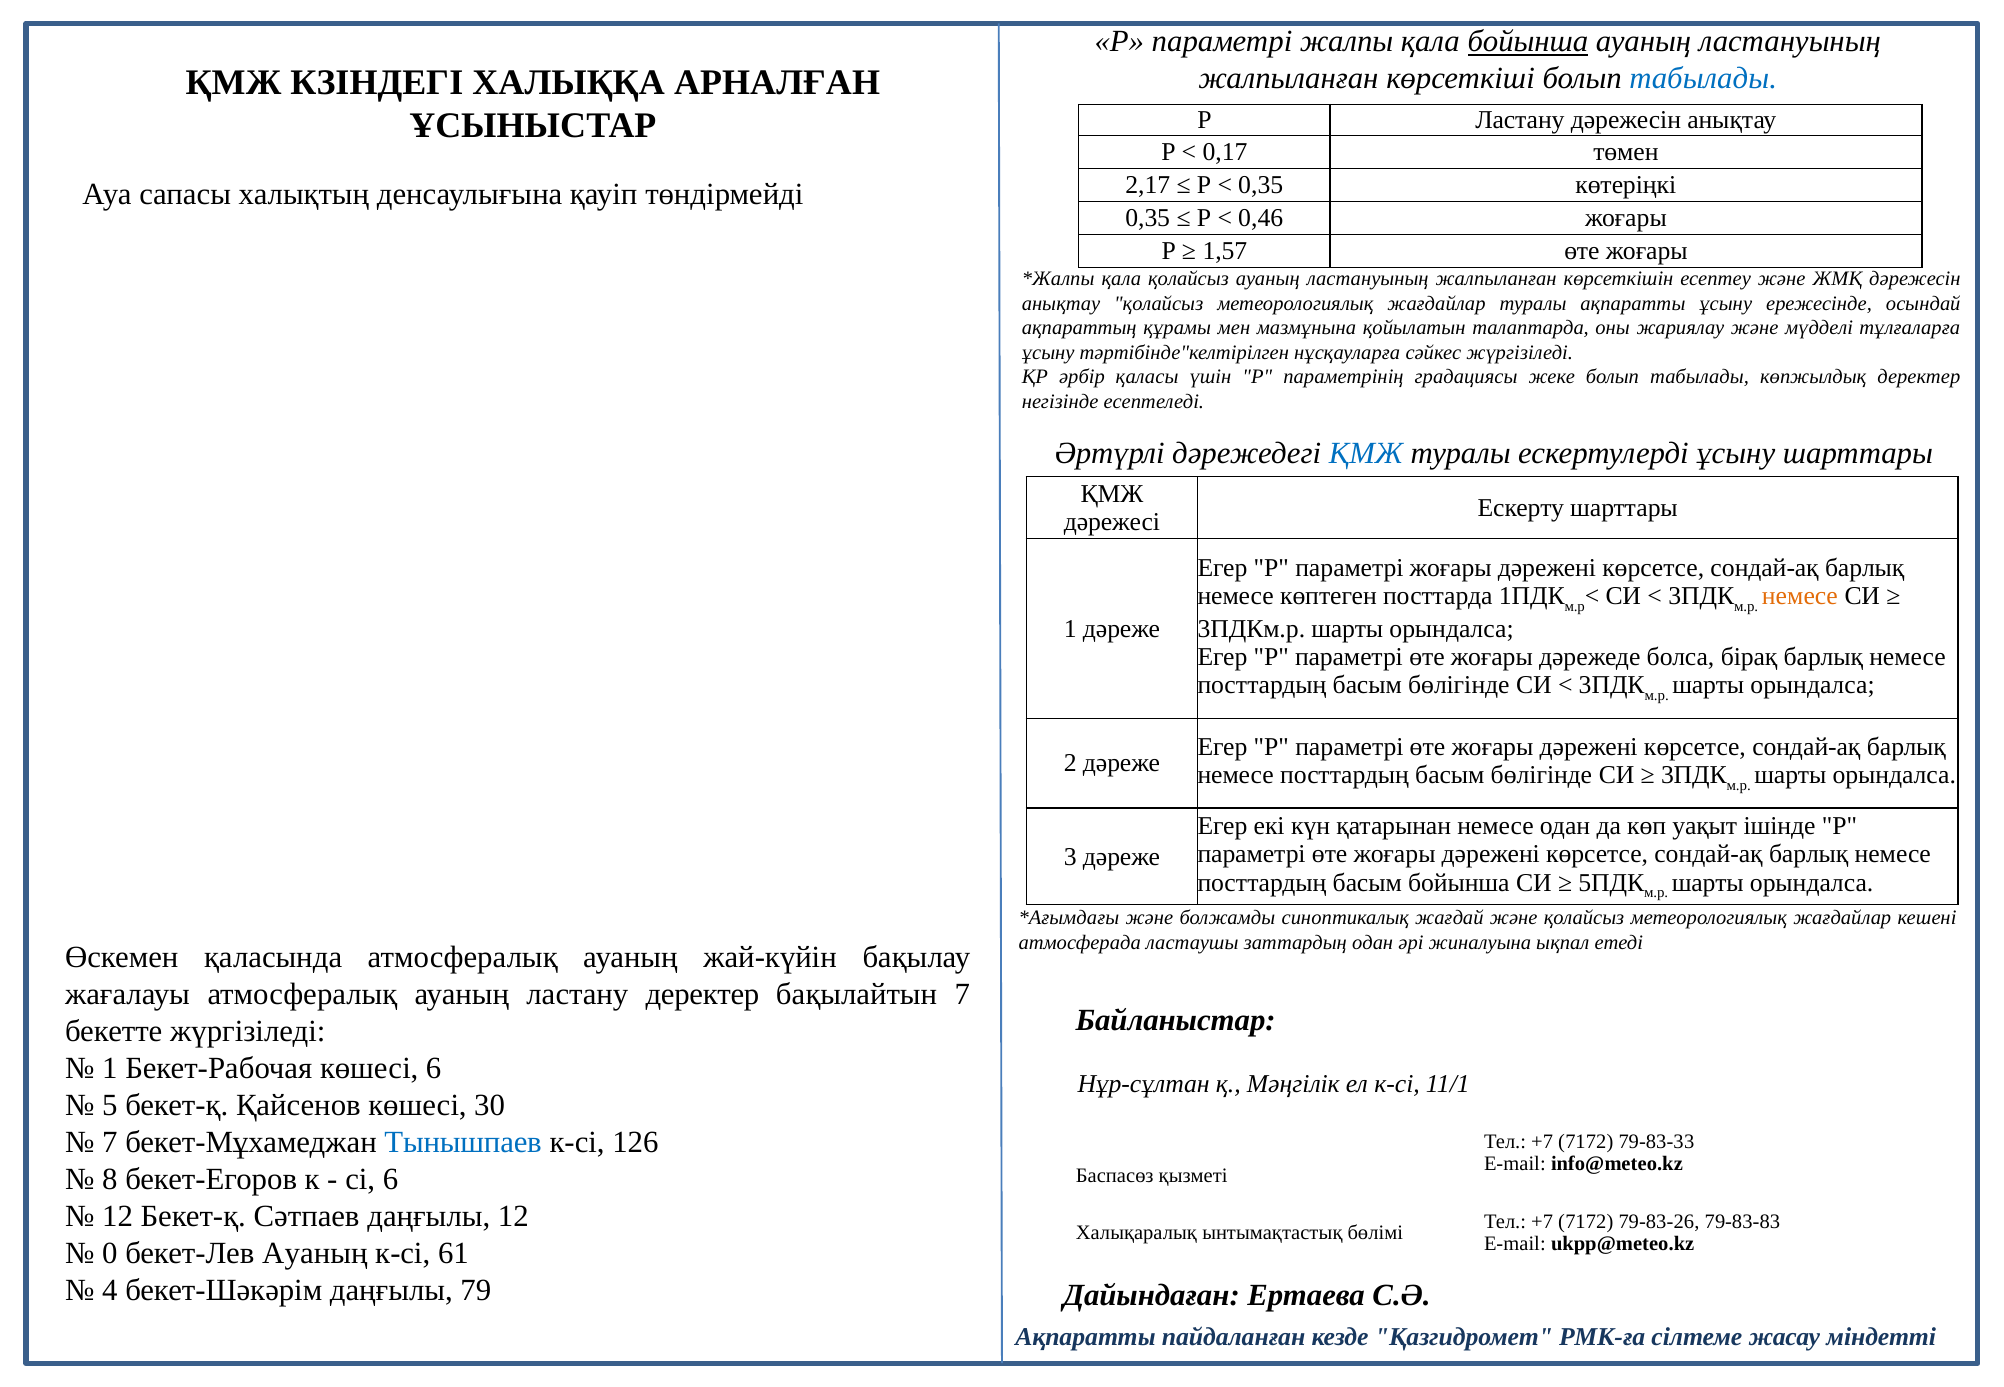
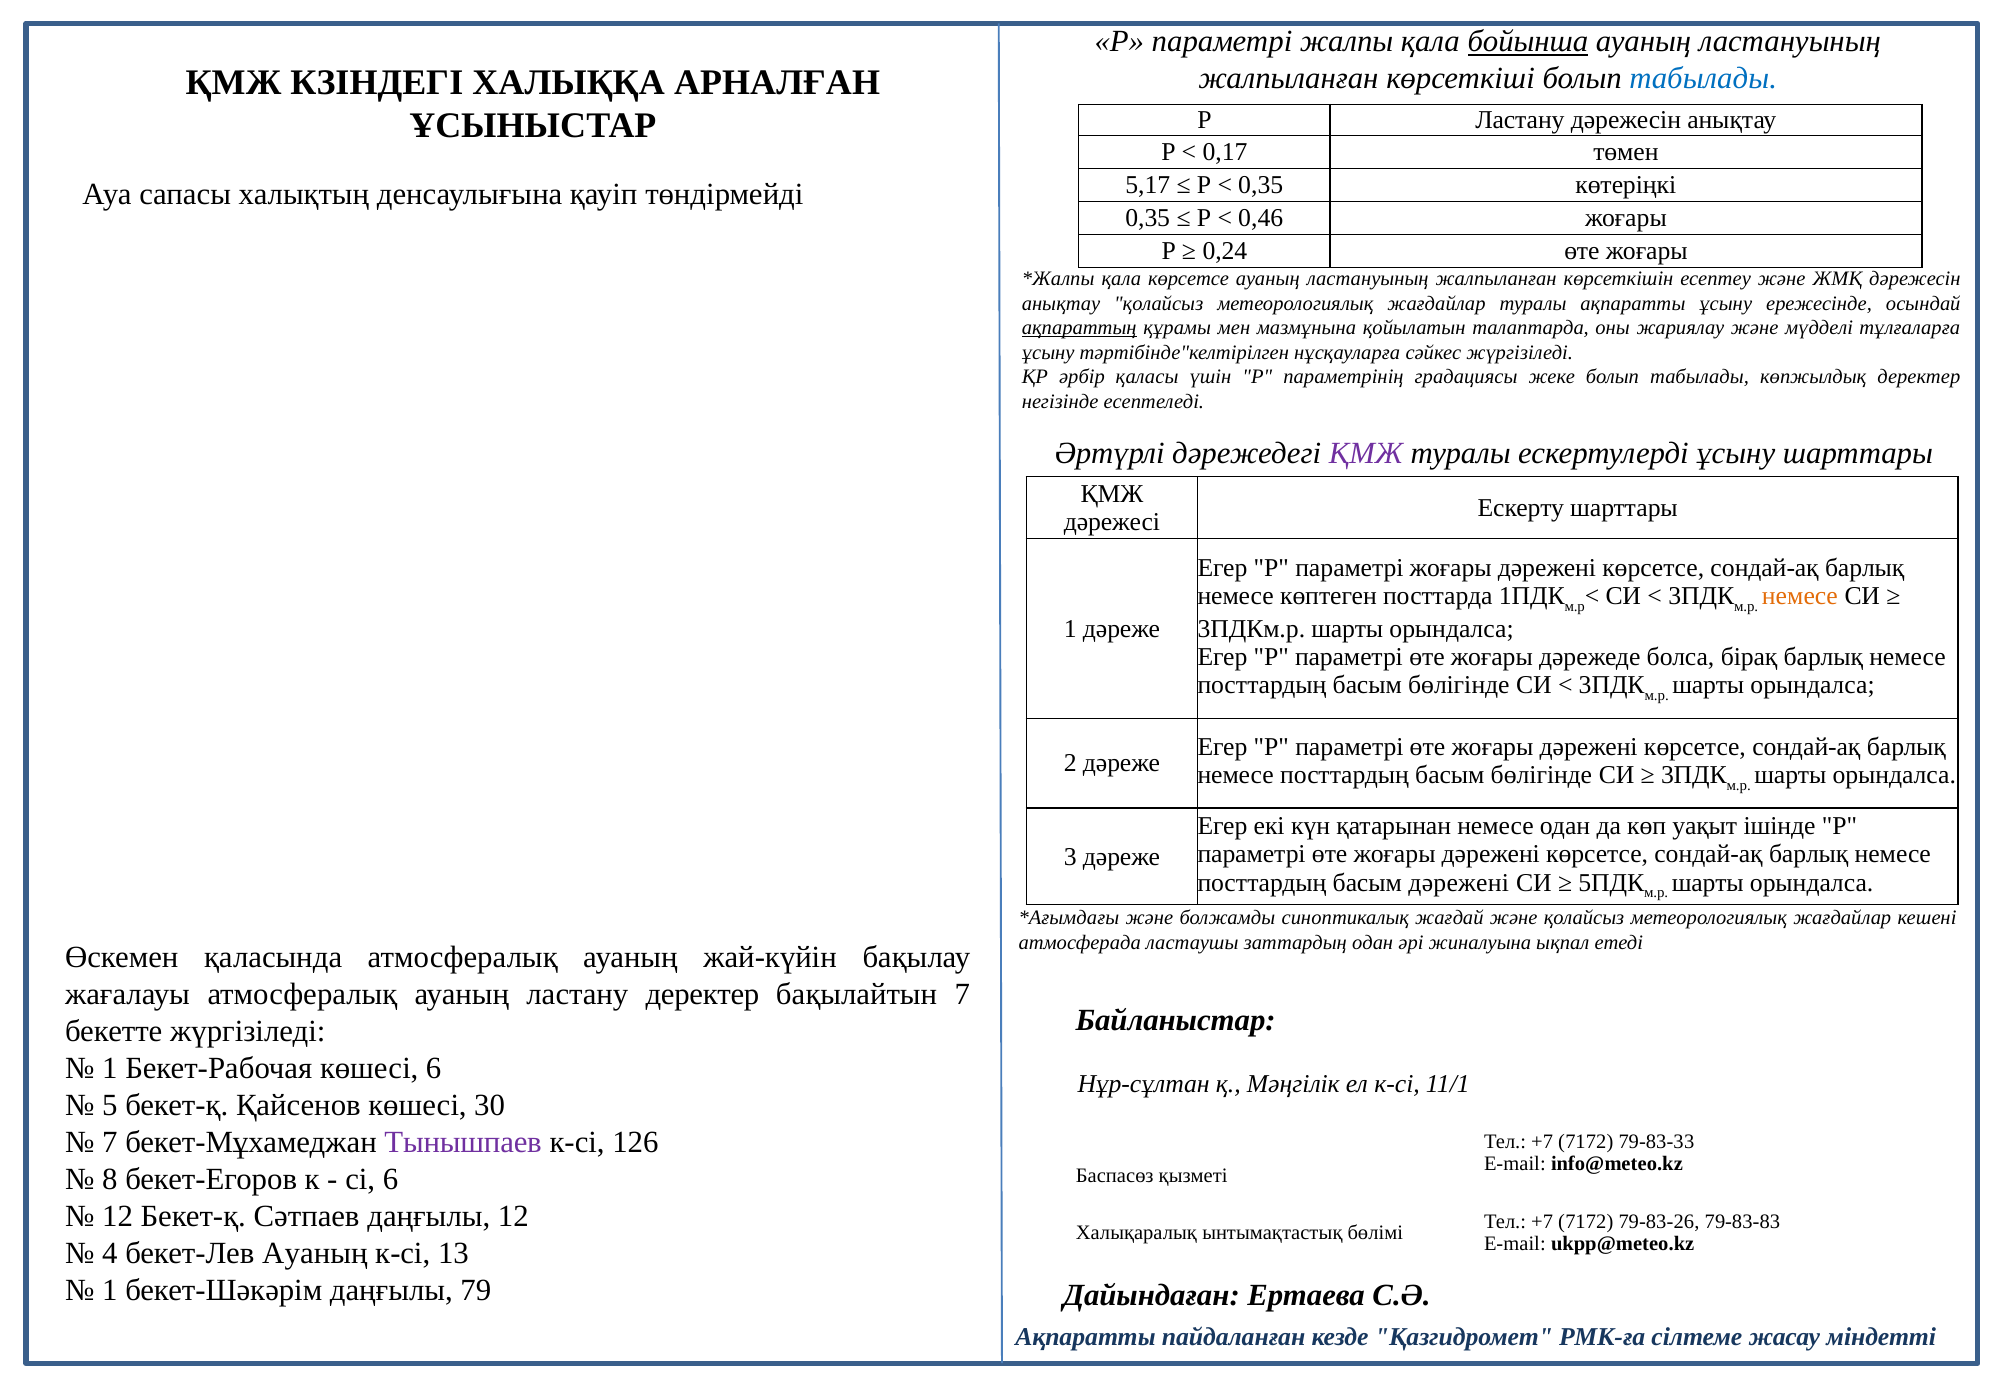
2,17: 2,17 -> 5,17
1,57: 1,57 -> 0,24
қала қолайсыз: қолайсыз -> көрсетсе
ақпараттың underline: none -> present
ҚМЖ at (1366, 454) colour: blue -> purple
басым бойынша: бойынша -> дәрежені
Тынышпаев colour: blue -> purple
0: 0 -> 4
61: 61 -> 13
4 at (110, 1291): 4 -> 1
